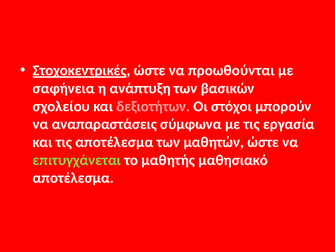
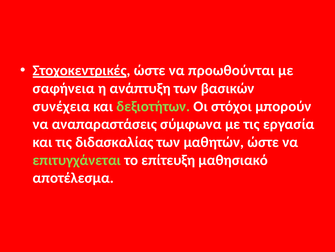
σχολείου: σχολείου -> συνέχεια
δεξιοτήτων colour: pink -> light green
τις αποτέλεσμα: αποτέλεσμα -> διδασκαλίας
μαθητής: μαθητής -> επίτευξη
